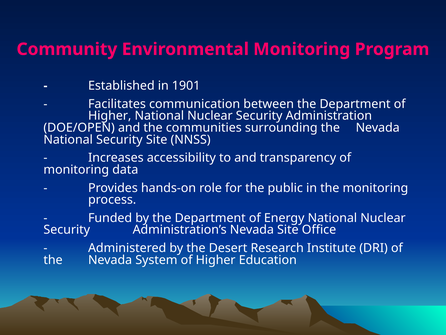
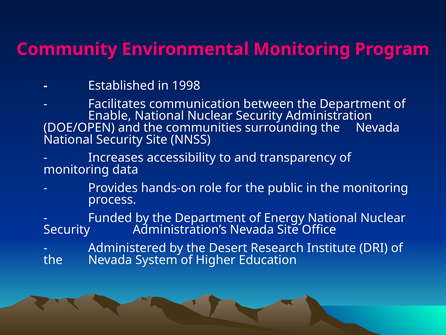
1901: 1901 -> 1998
Higher at (110, 116): Higher -> Enable
